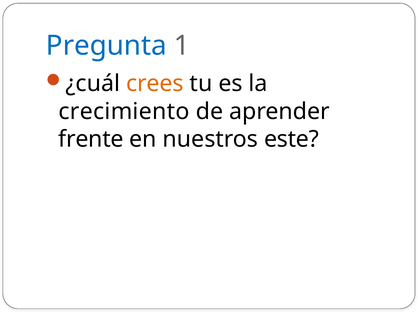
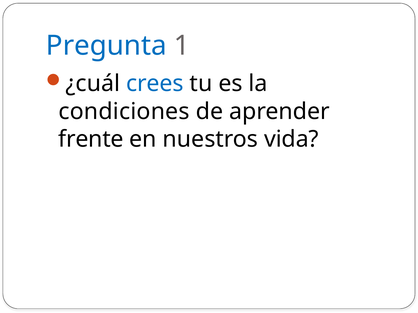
crees colour: orange -> blue
crecimiento: crecimiento -> condiciones
este: este -> vida
